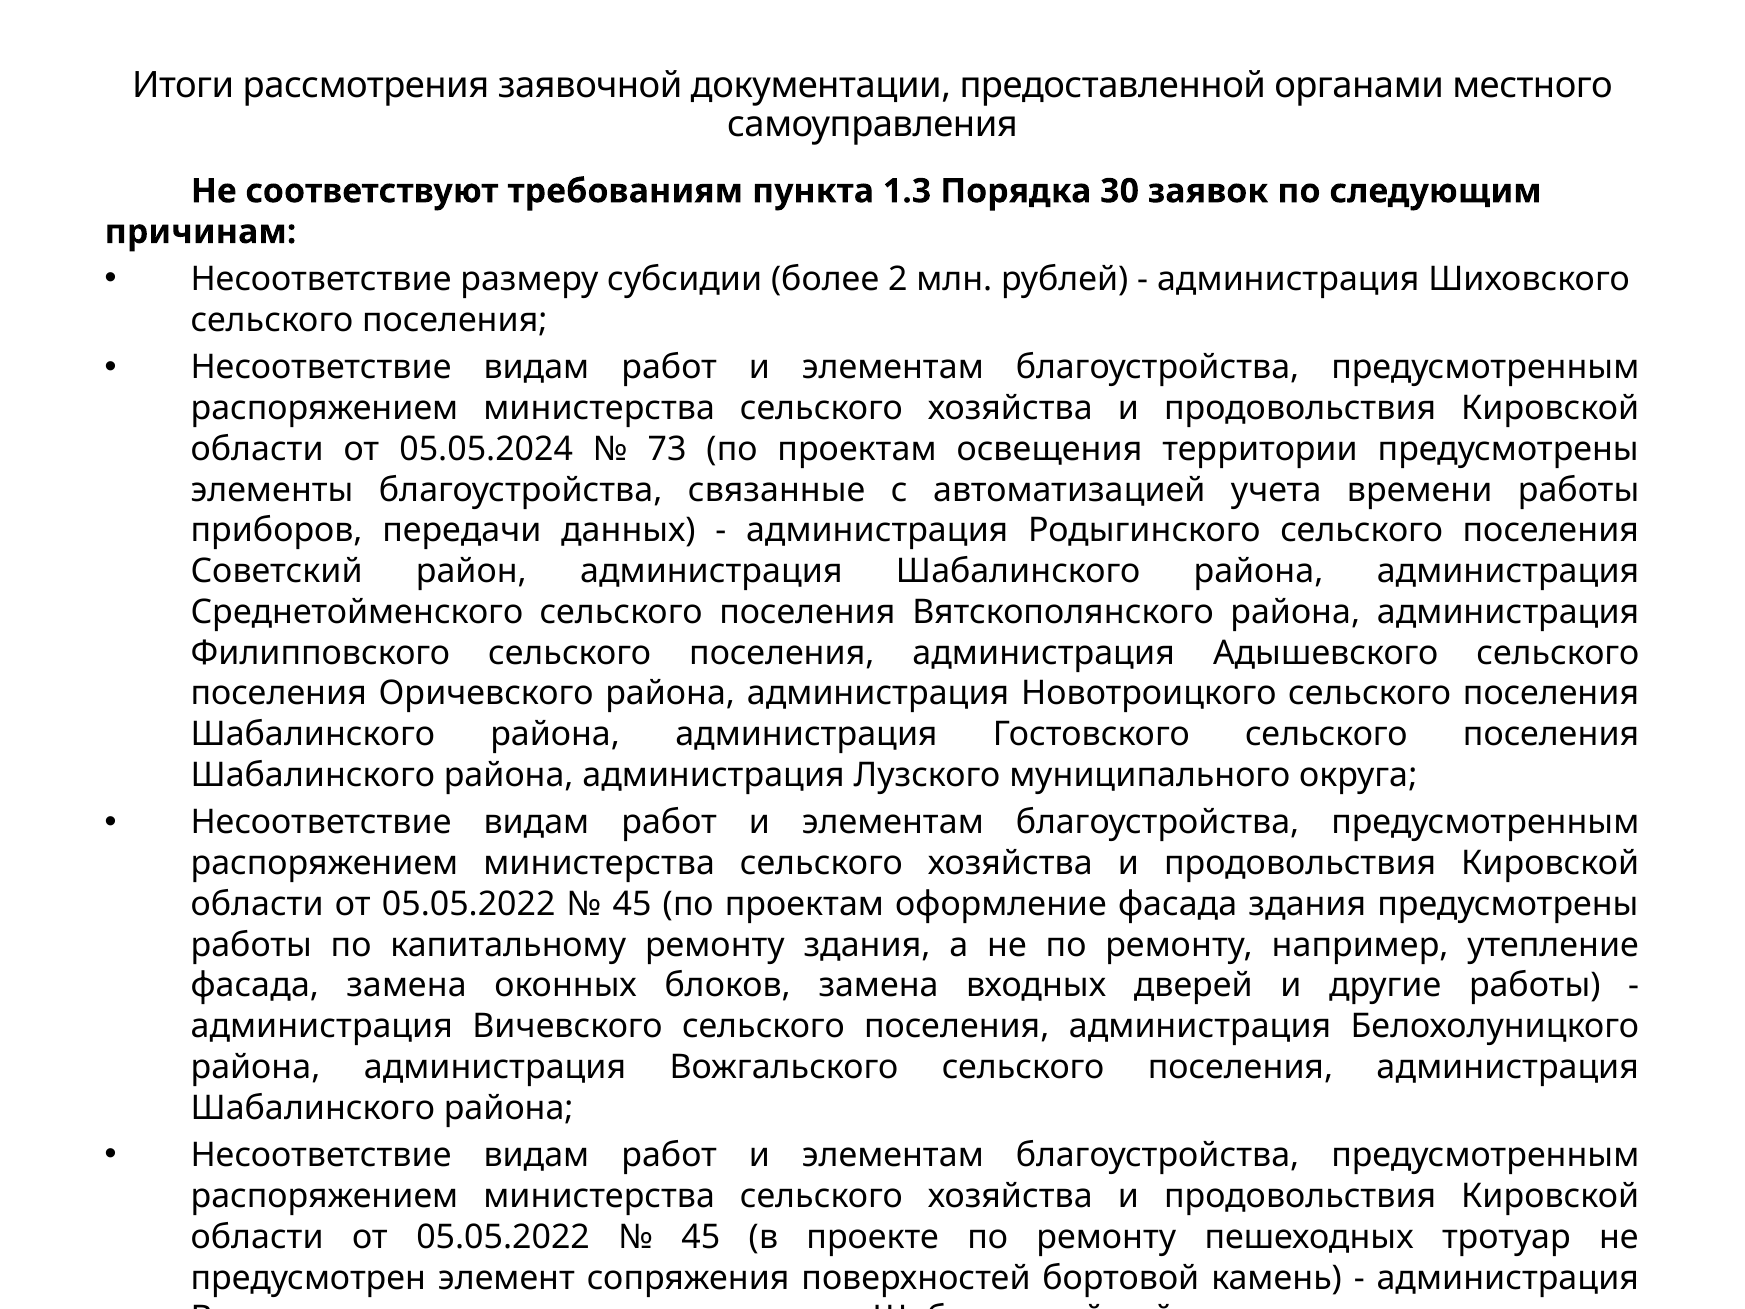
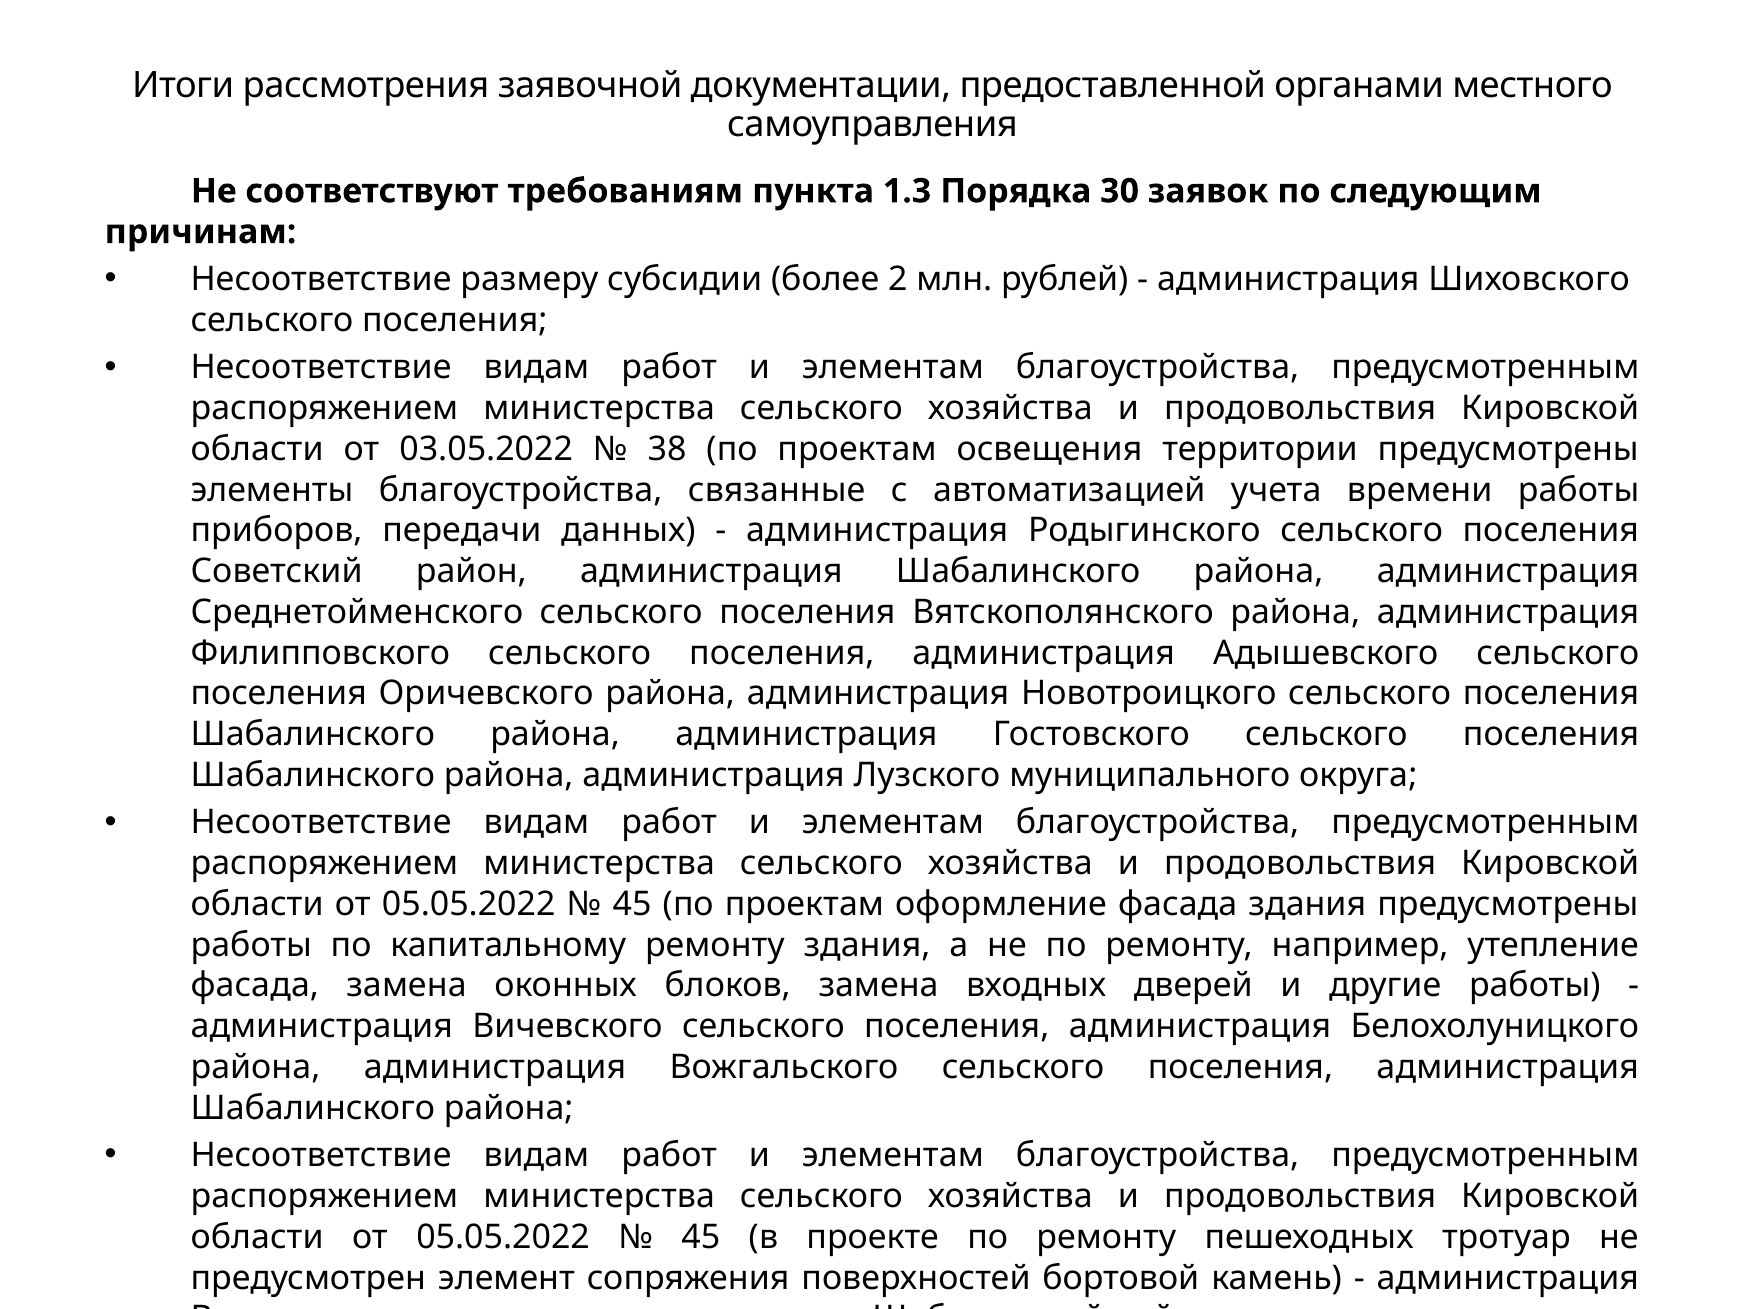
05.05.2024: 05.05.2024 -> 03.05.2022
73: 73 -> 38
